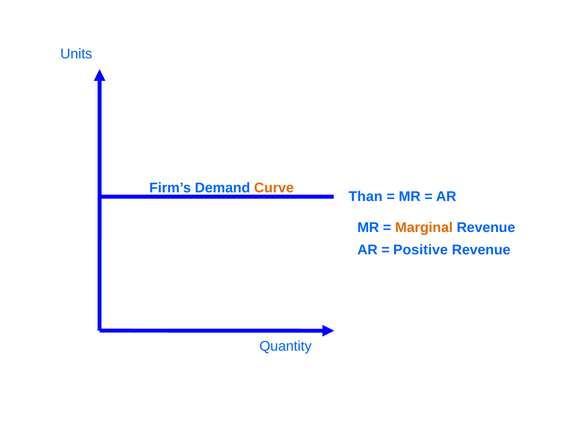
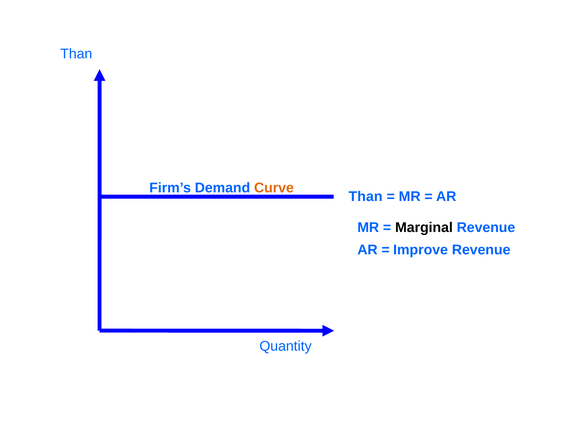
Units at (76, 54): Units -> Than
Marginal colour: orange -> black
Positive: Positive -> Improve
